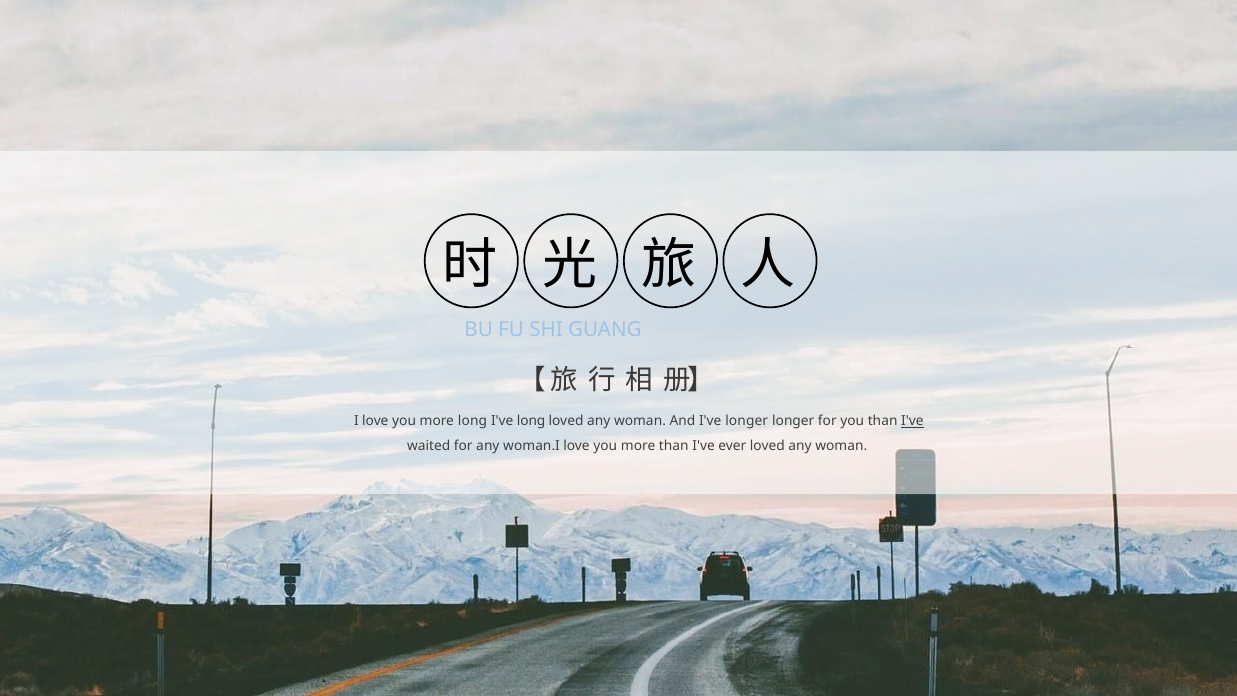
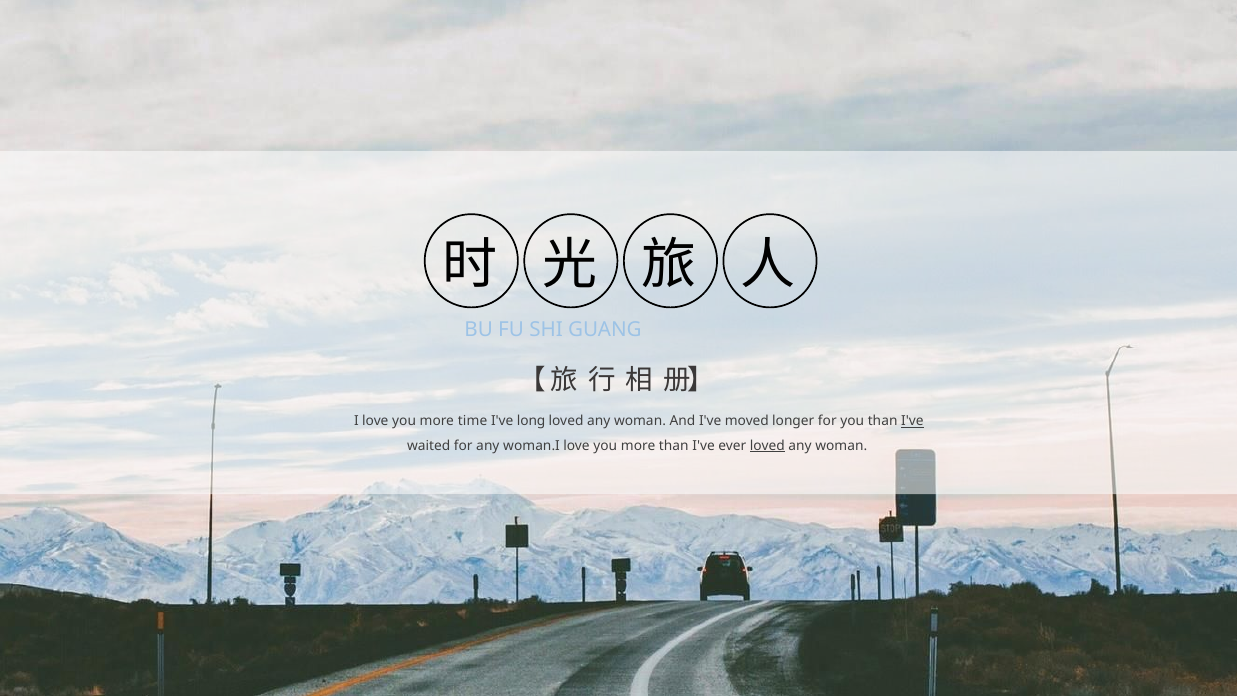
more long: long -> time
I've longer: longer -> moved
loved at (767, 446) underline: none -> present
